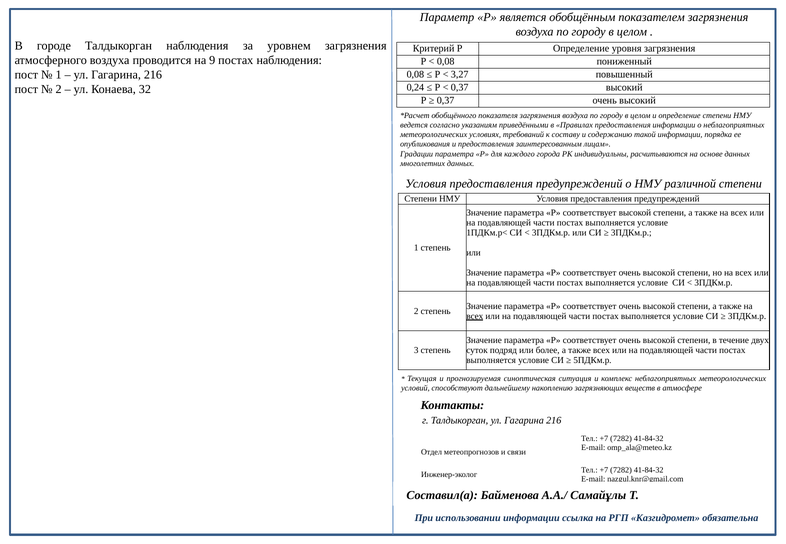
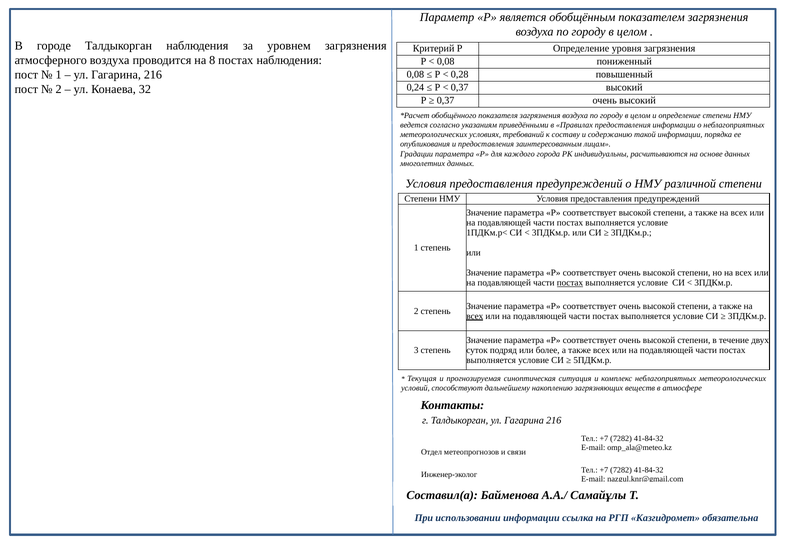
9: 9 -> 8
3,27: 3,27 -> 0,28
постах at (570, 283) underline: none -> present
